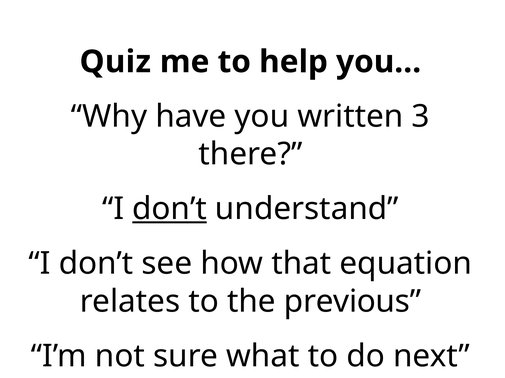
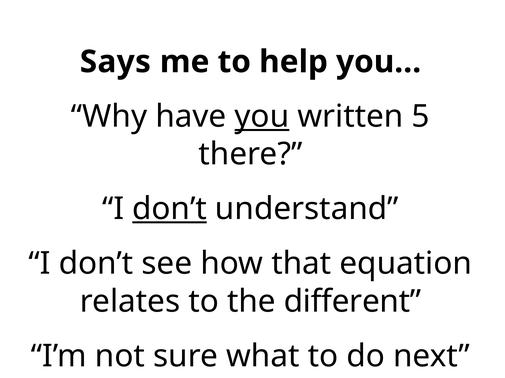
Quiz: Quiz -> Says
you underline: none -> present
3: 3 -> 5
previous: previous -> different
